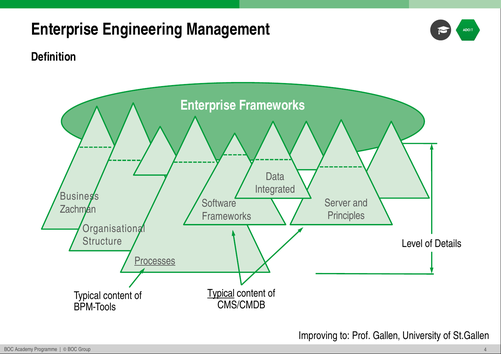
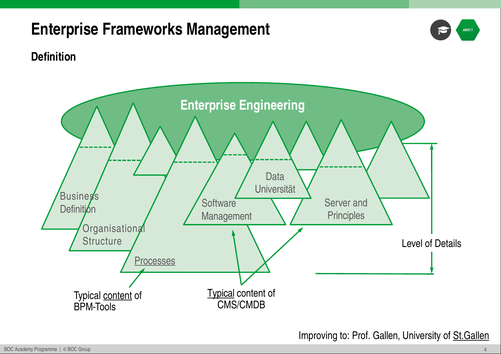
Engineering: Engineering -> Frameworks
Frameworks at (272, 105): Frameworks -> Engineering
Integrated: Integrated -> Universität
Zachman at (78, 209): Zachman -> Definition
Frameworks at (227, 216): Frameworks -> Management
content at (118, 296) underline: none -> present
St.Gallen underline: none -> present
